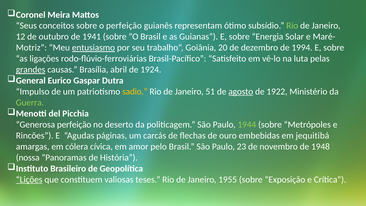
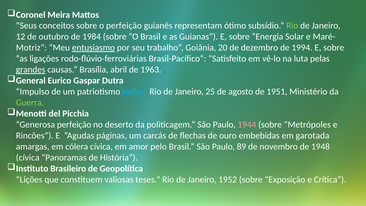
1941: 1941 -> 1984
1924: 1924 -> 1963
sadio colour: yellow -> light blue
51: 51 -> 25
agosto underline: present -> none
1922: 1922 -> 1951
1944 colour: light green -> pink
jequitibá: jequitibá -> garotada
23: 23 -> 89
nossa at (28, 157): nossa -> cívica
Lições underline: present -> none
1955: 1955 -> 1952
